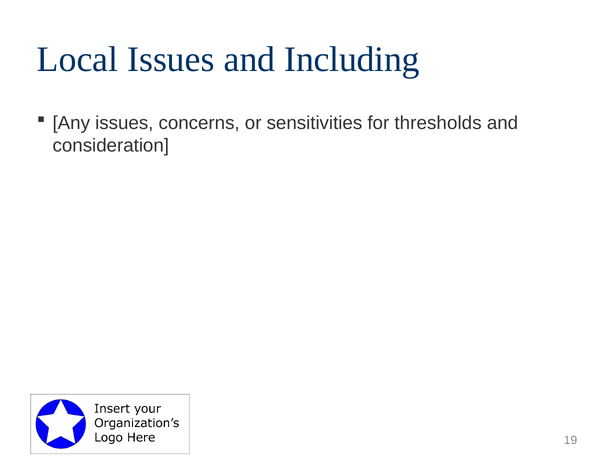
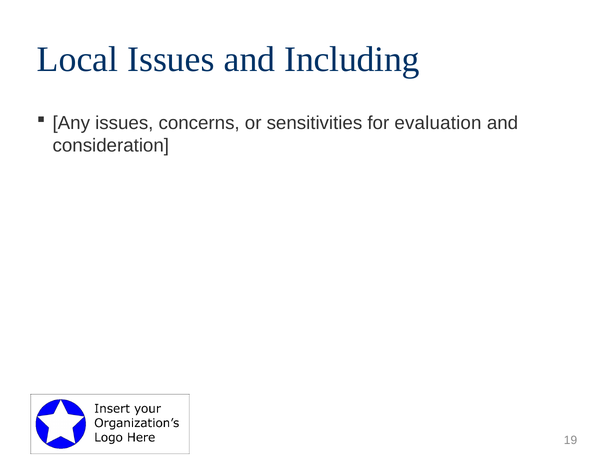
thresholds: thresholds -> evaluation
